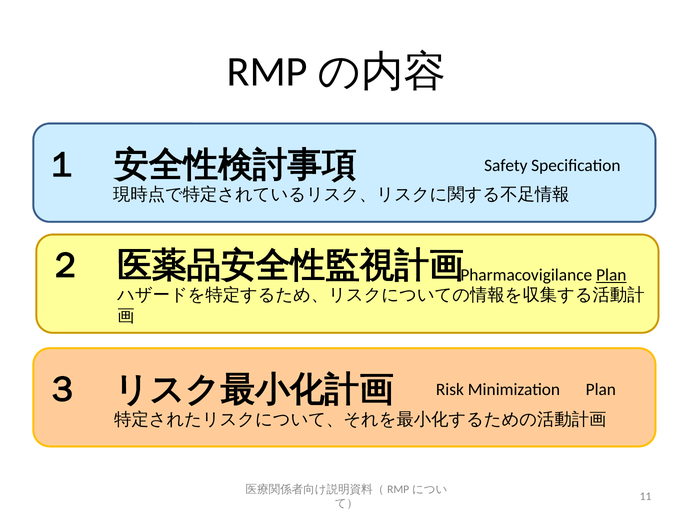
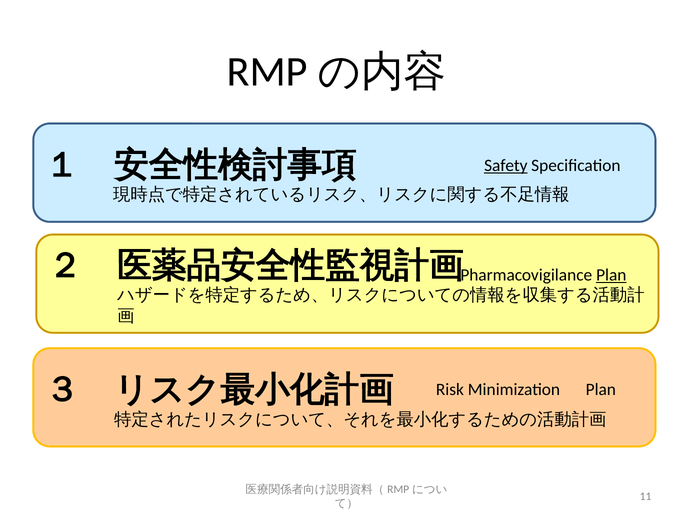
Safety underline: none -> present
